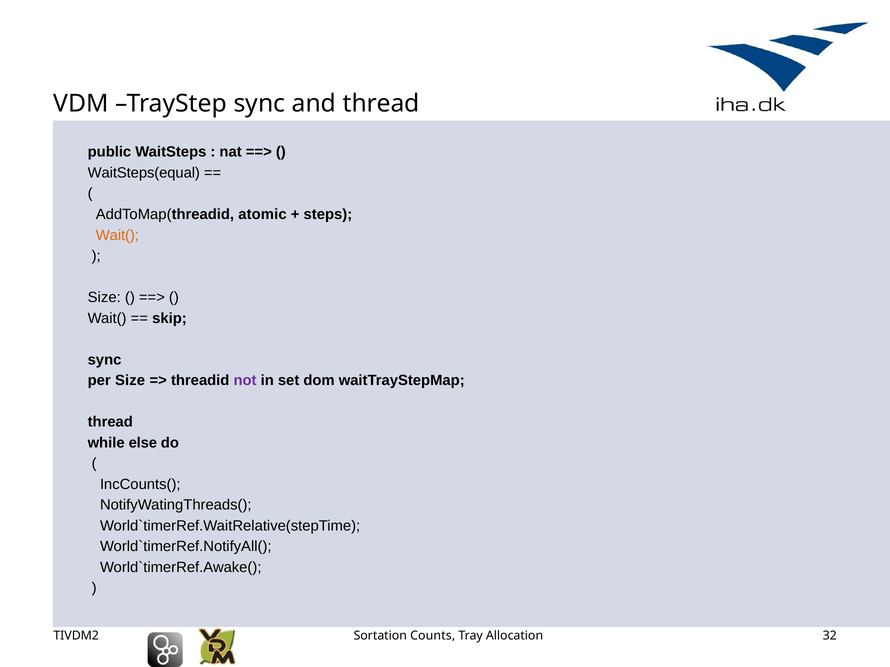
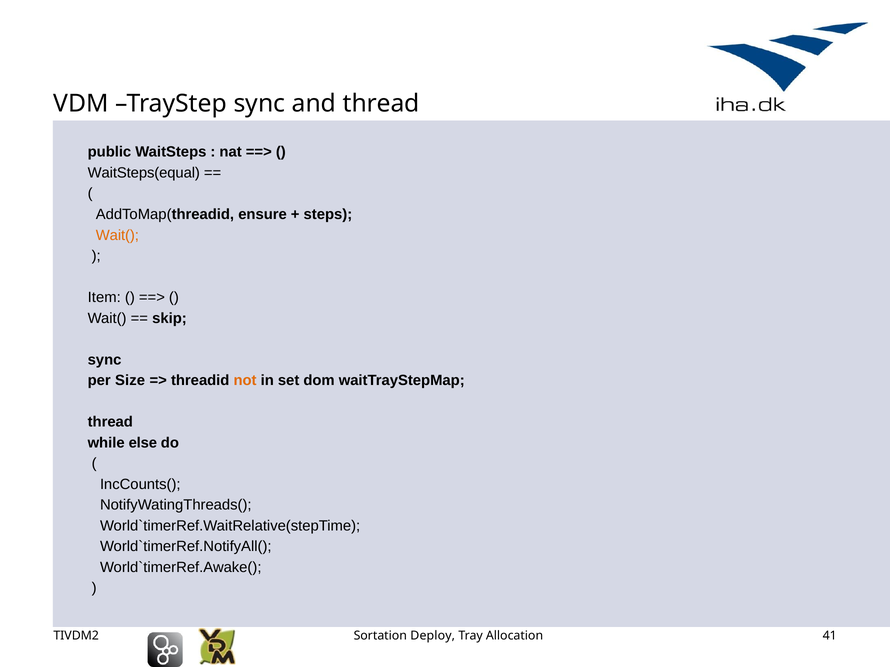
atomic: atomic -> ensure
Size at (104, 298): Size -> Item
not colour: purple -> orange
Counts: Counts -> Deploy
32: 32 -> 41
